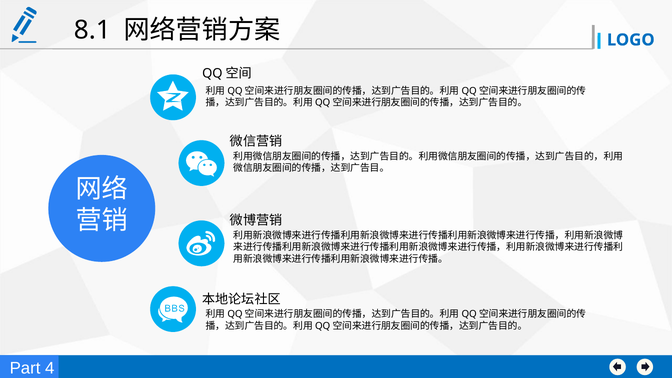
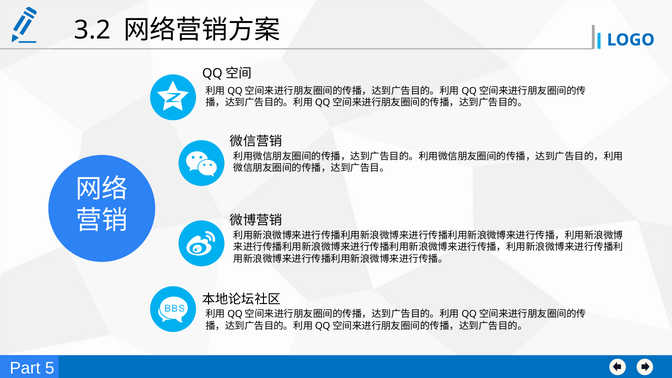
8.1: 8.1 -> 3.2
4: 4 -> 5
